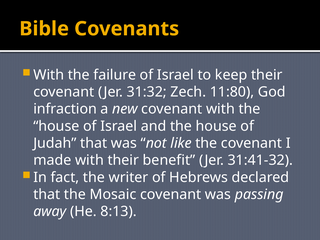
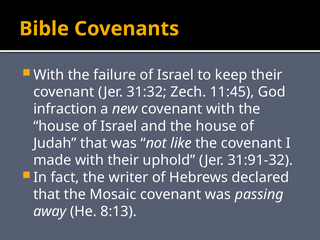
11:80: 11:80 -> 11:45
benefit: benefit -> uphold
31:41-32: 31:41-32 -> 31:91-32
